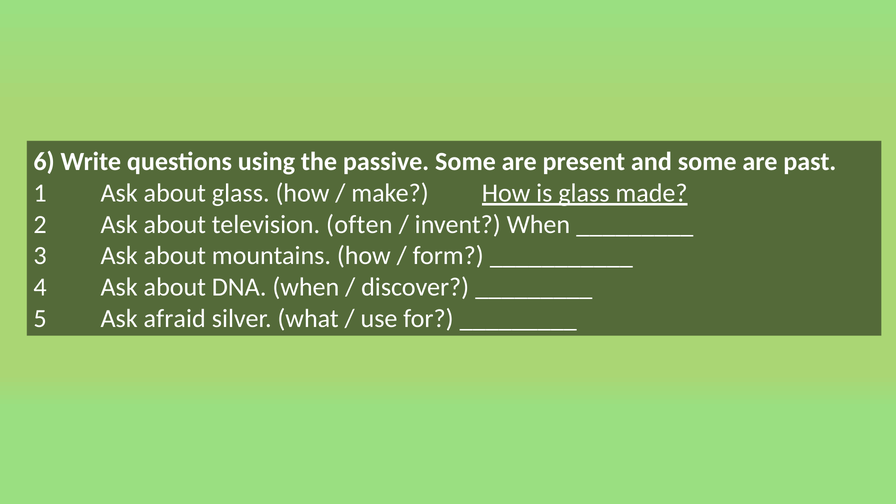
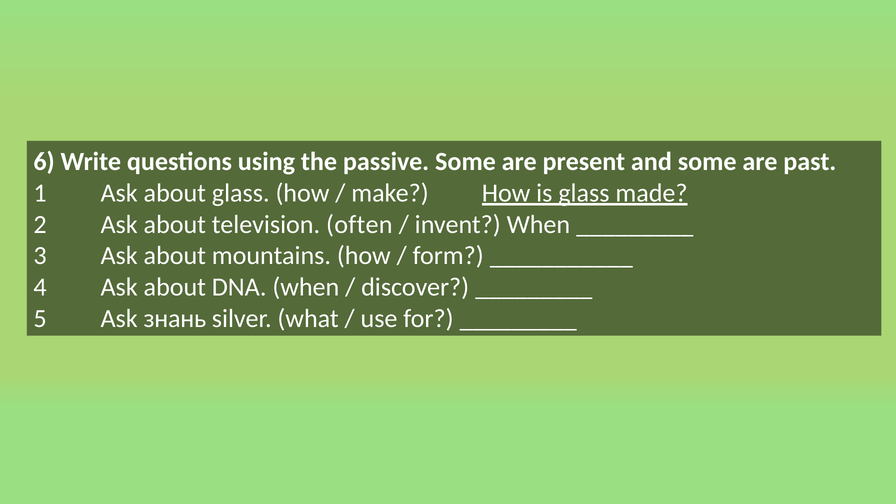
afraid: afraid -> знань
